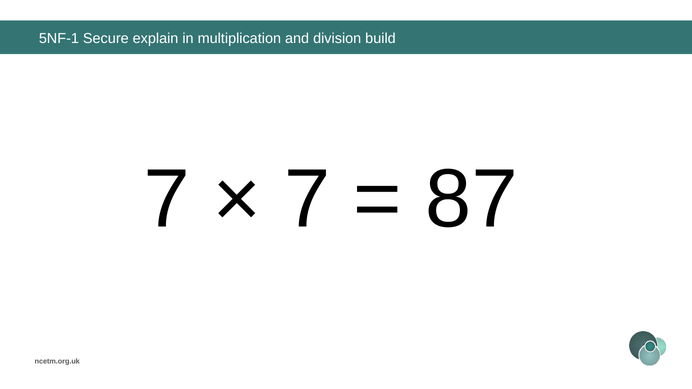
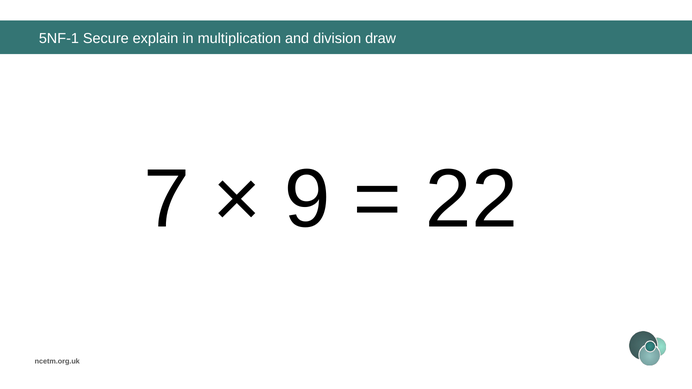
build: build -> draw
7 at (307, 200): 7 -> 9
87: 87 -> 22
